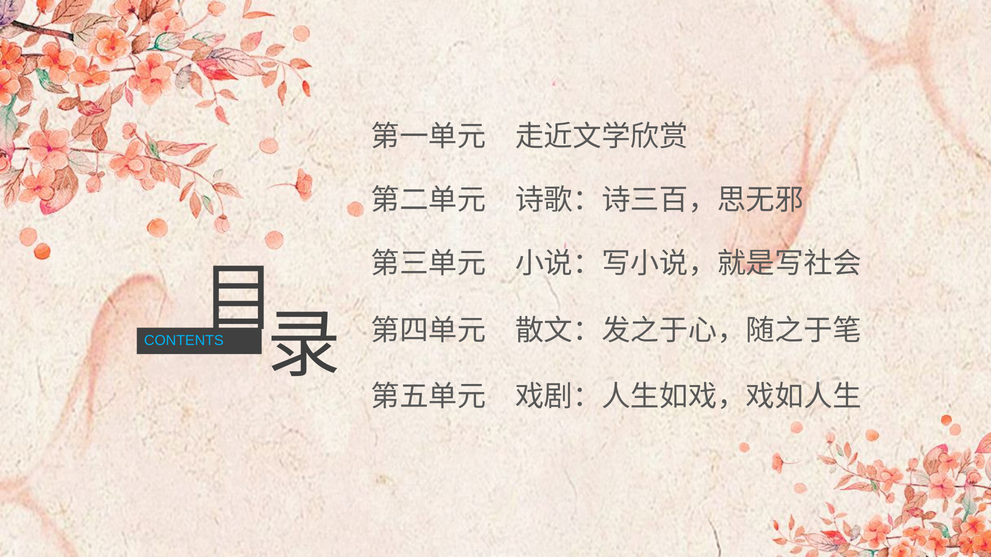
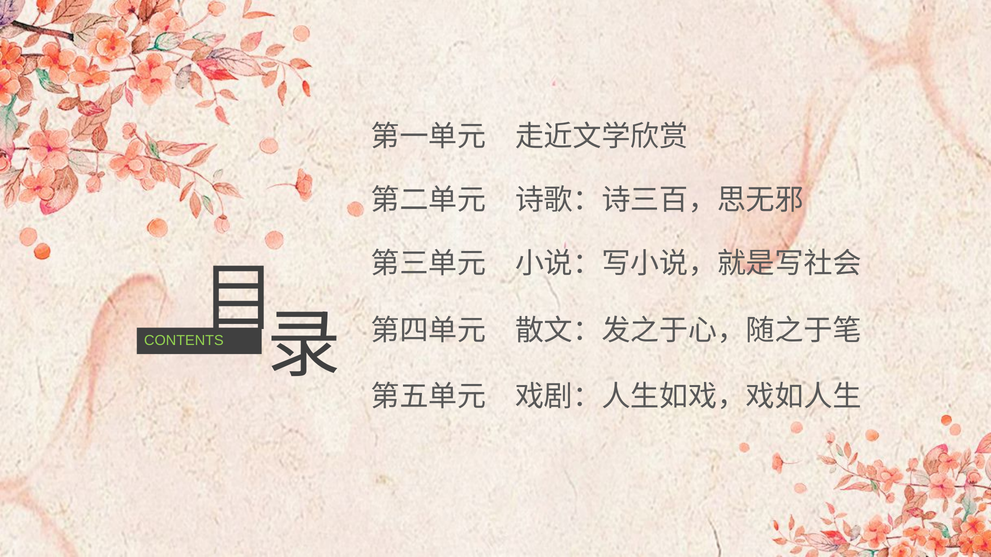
CONTENTS colour: light blue -> light green
